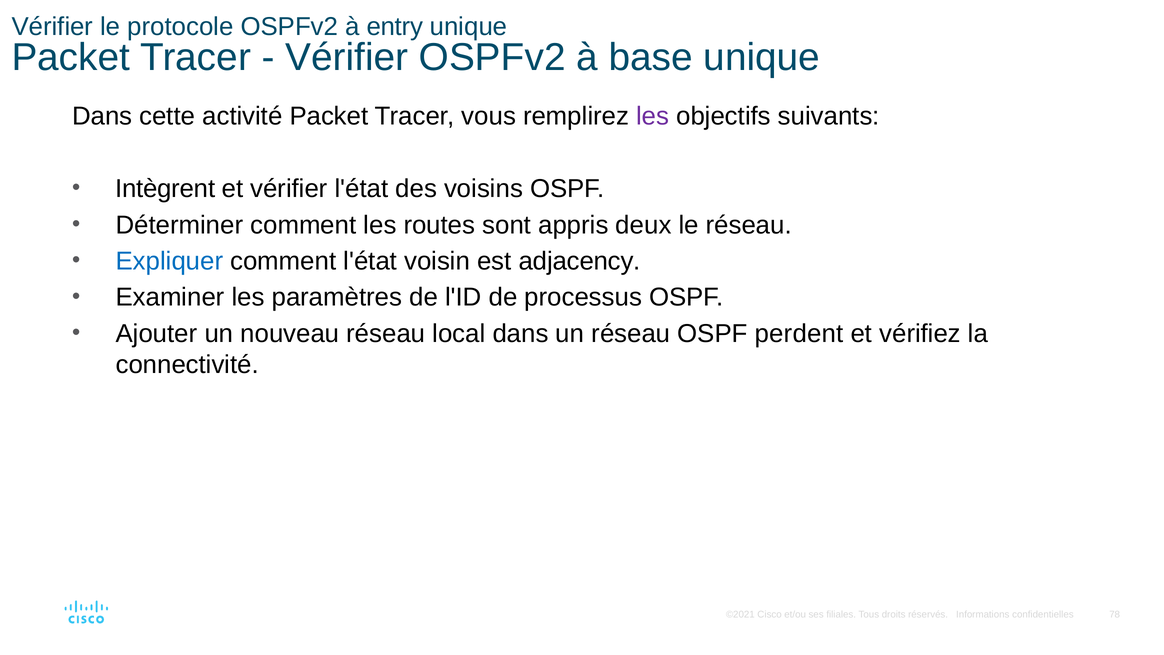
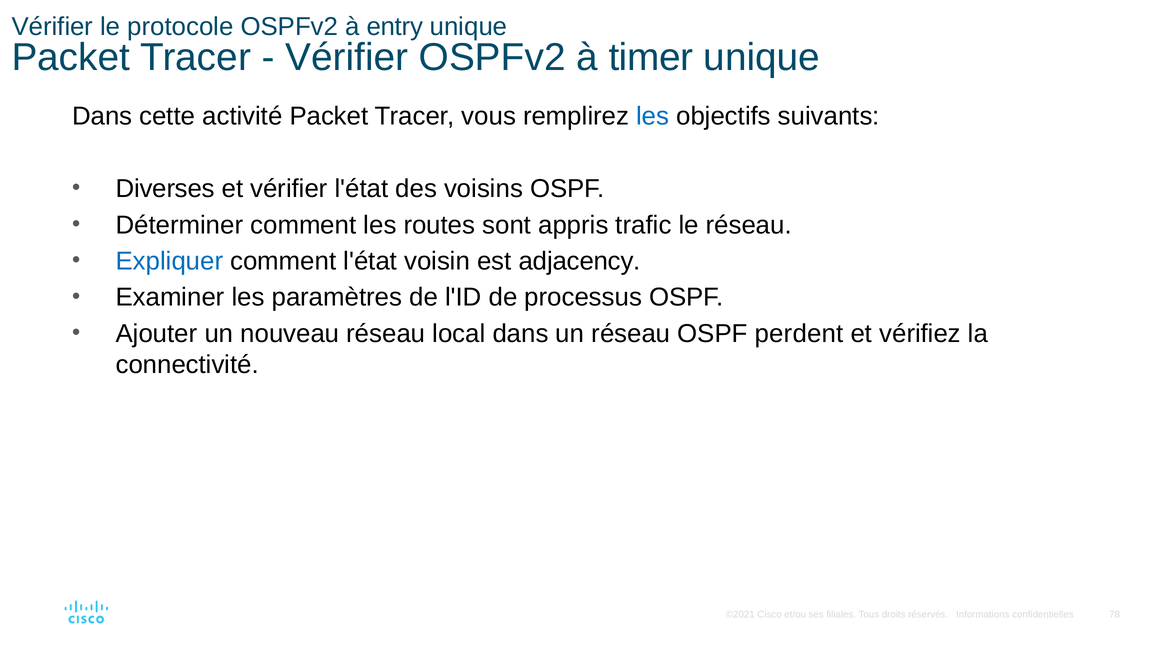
base: base -> timer
les at (653, 116) colour: purple -> blue
Intègrent: Intègrent -> Diverses
deux: deux -> trafic
